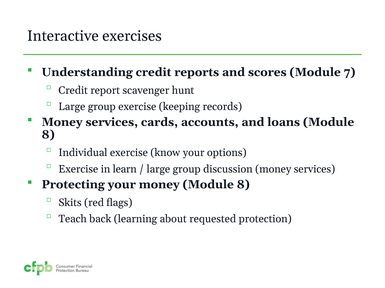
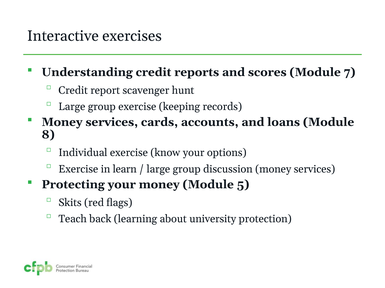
money Module 8: 8 -> 5
requested: requested -> university
